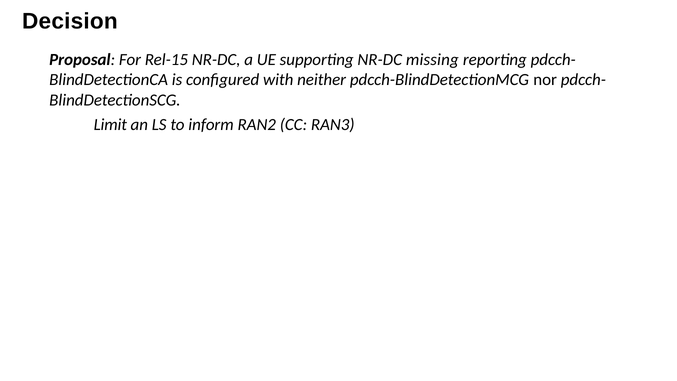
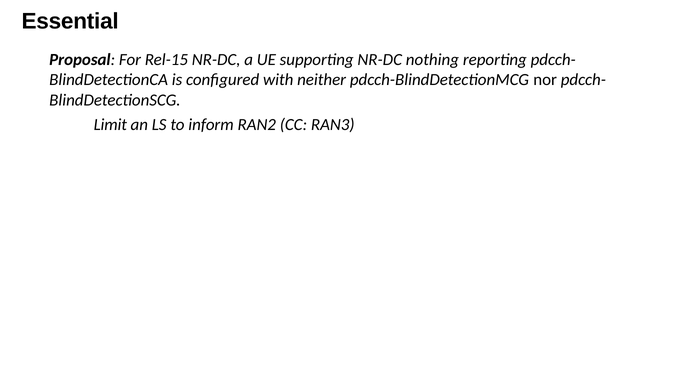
Decision: Decision -> Essential
missing: missing -> nothing
